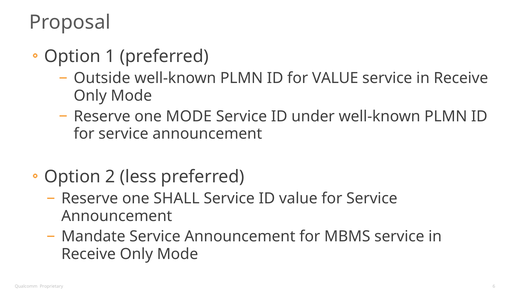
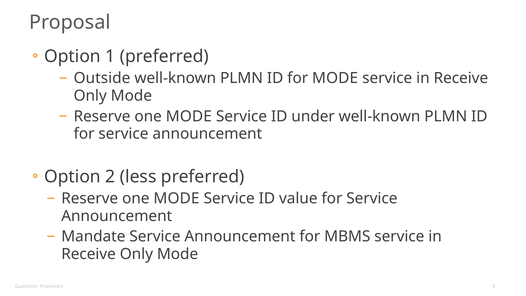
for VALUE: VALUE -> MODE
SHALL at (176, 198): SHALL -> MODE
